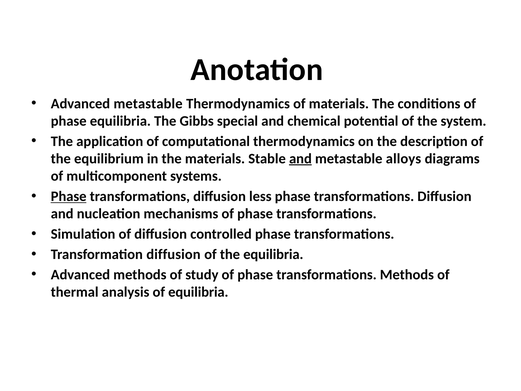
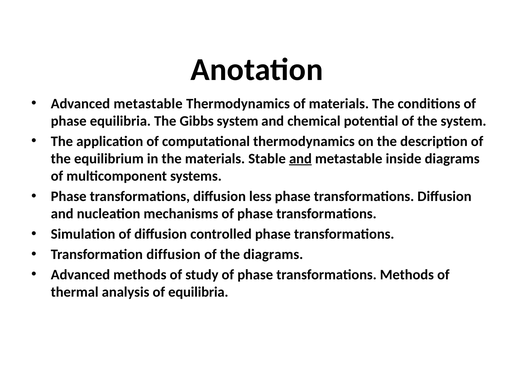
Gibbs special: special -> system
alloys: alloys -> inside
Phase at (69, 196) underline: present -> none
the equilibria: equilibria -> diagrams
